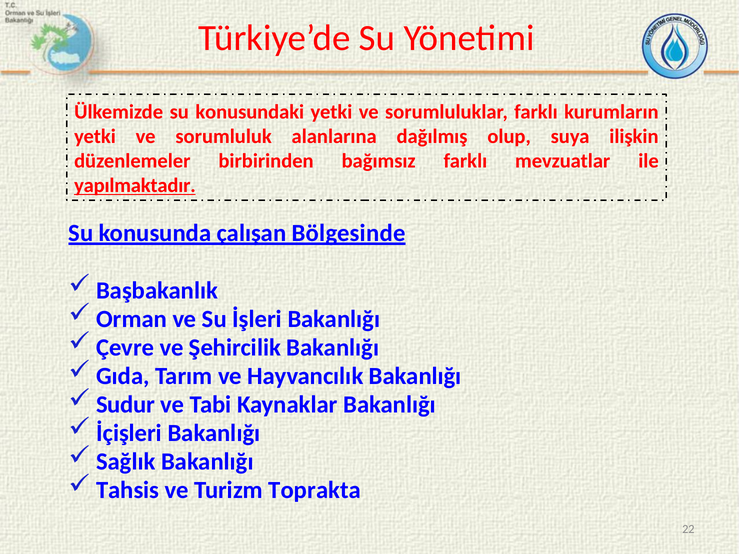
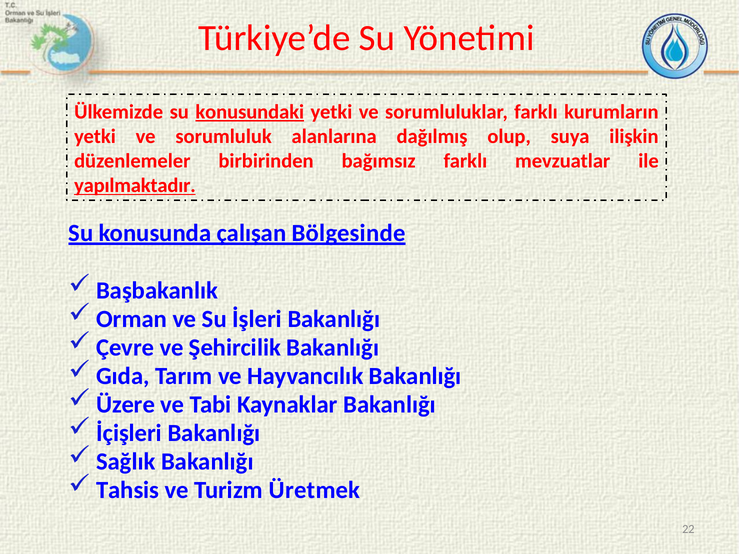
konusundaki underline: none -> present
Sudur: Sudur -> Üzere
Toprakta: Toprakta -> Üretmek
